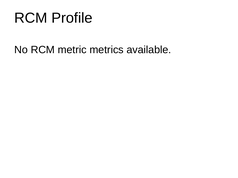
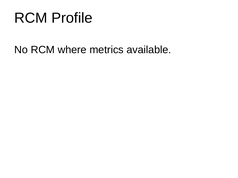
metric: metric -> where
